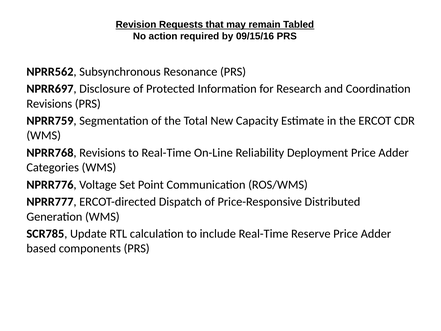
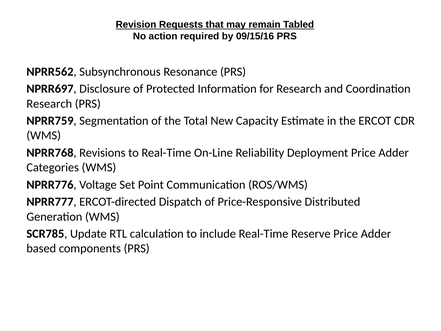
Revisions at (49, 104): Revisions -> Research
